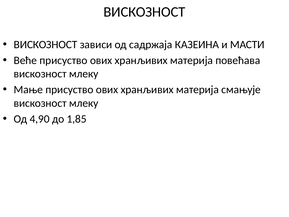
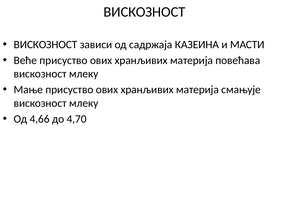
4,90: 4,90 -> 4,66
1,85: 1,85 -> 4,70
